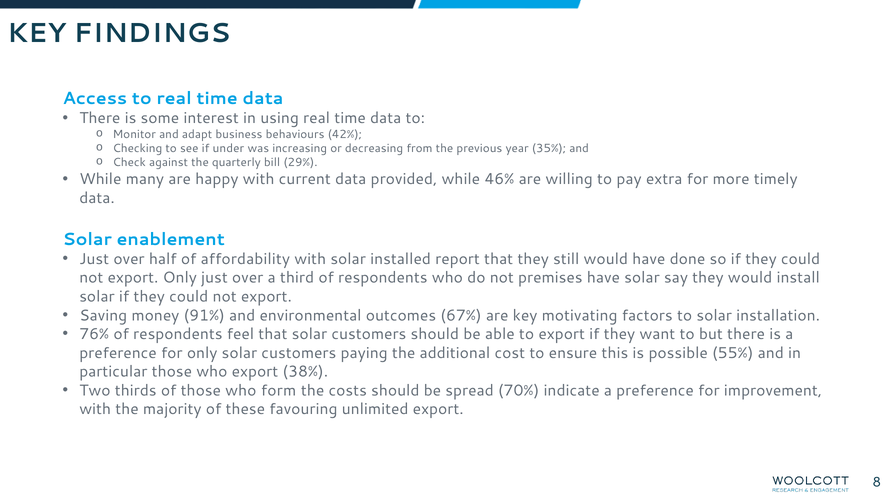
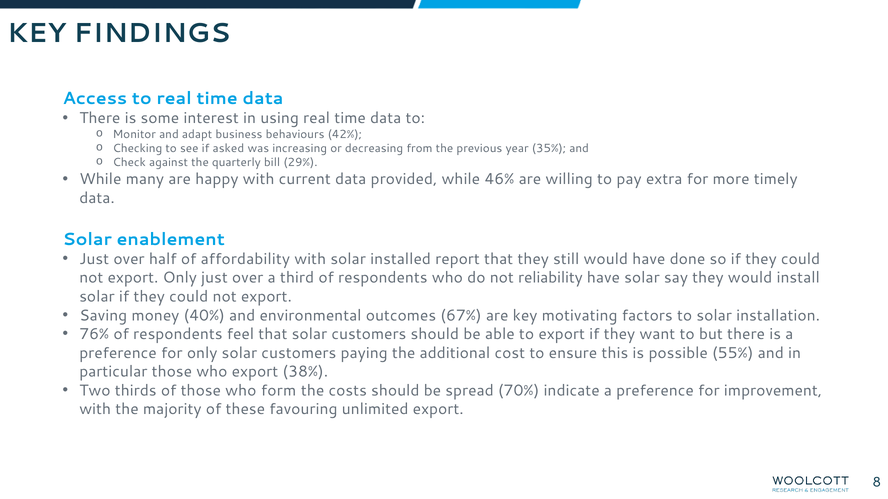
under: under -> asked
premises: premises -> reliability
91%: 91% -> 40%
